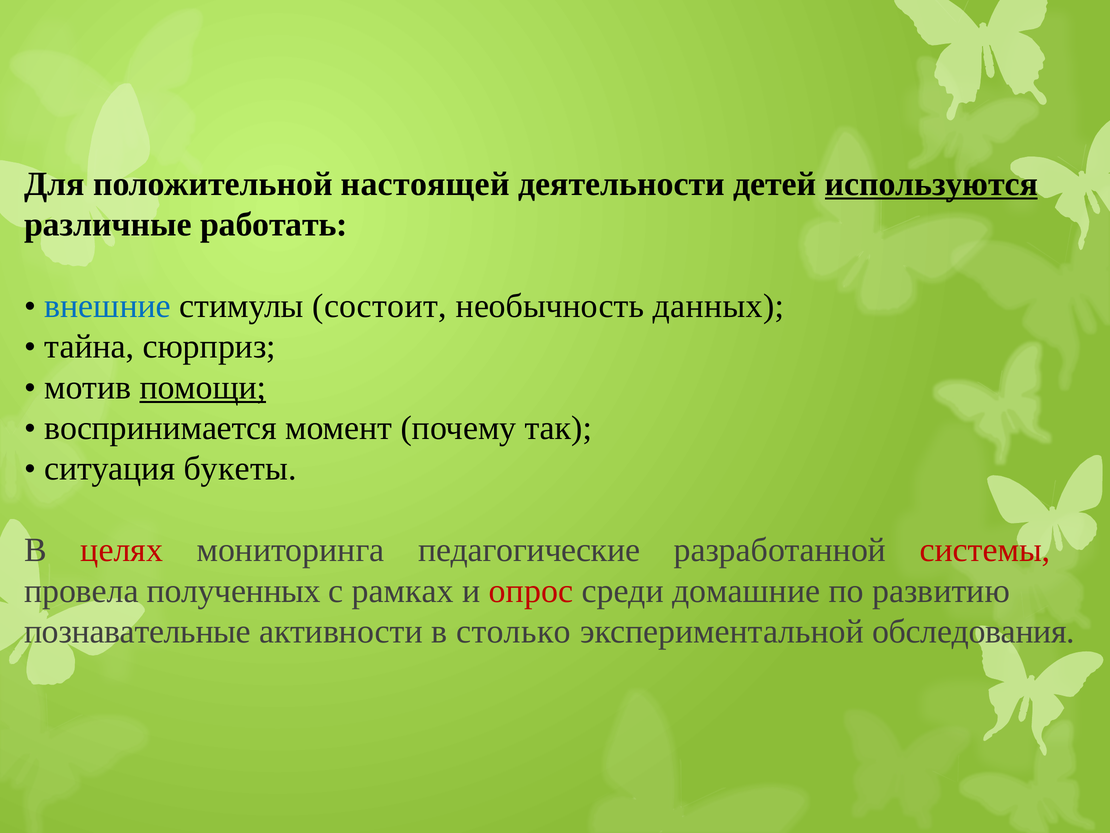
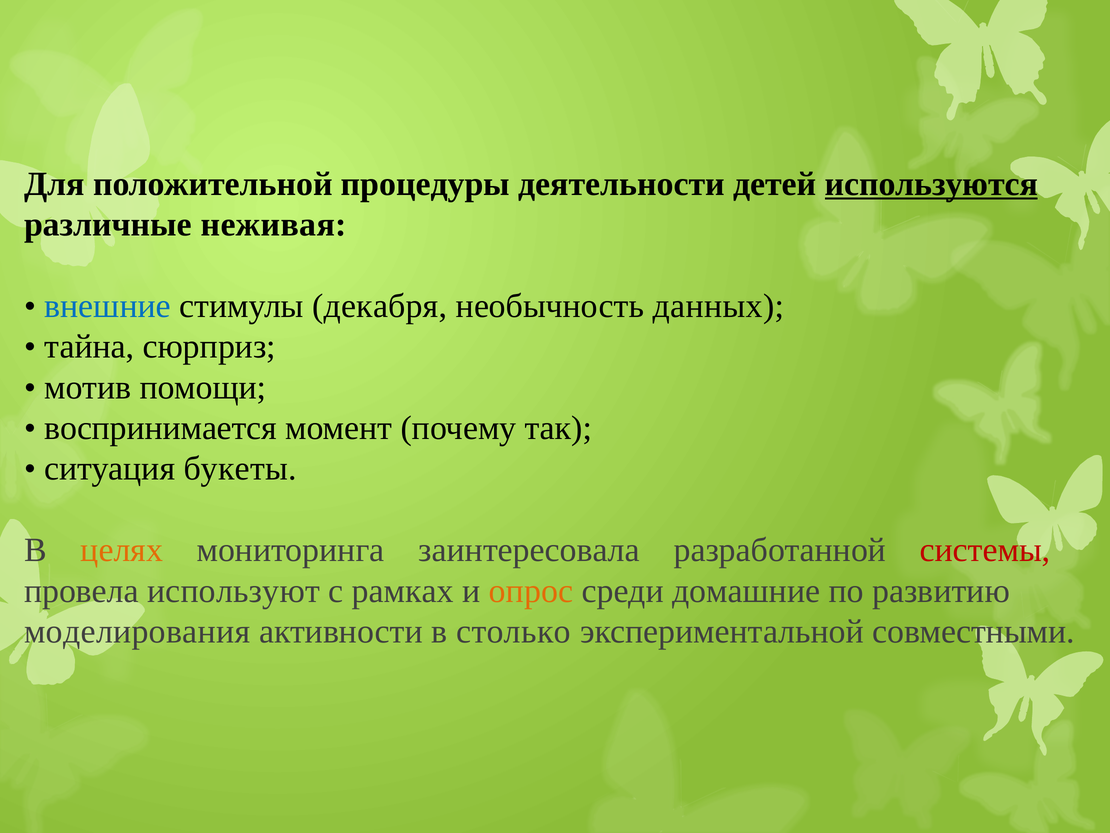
настоящей: настоящей -> процедуры
работать: работать -> неживая
состоит: состоит -> декабря
помощи underline: present -> none
целях colour: red -> orange
педагогические: педагогические -> заинтересовала
полученных: полученных -> используют
опрос colour: red -> orange
познавательные: познавательные -> моделирования
обследования: обследования -> совместными
